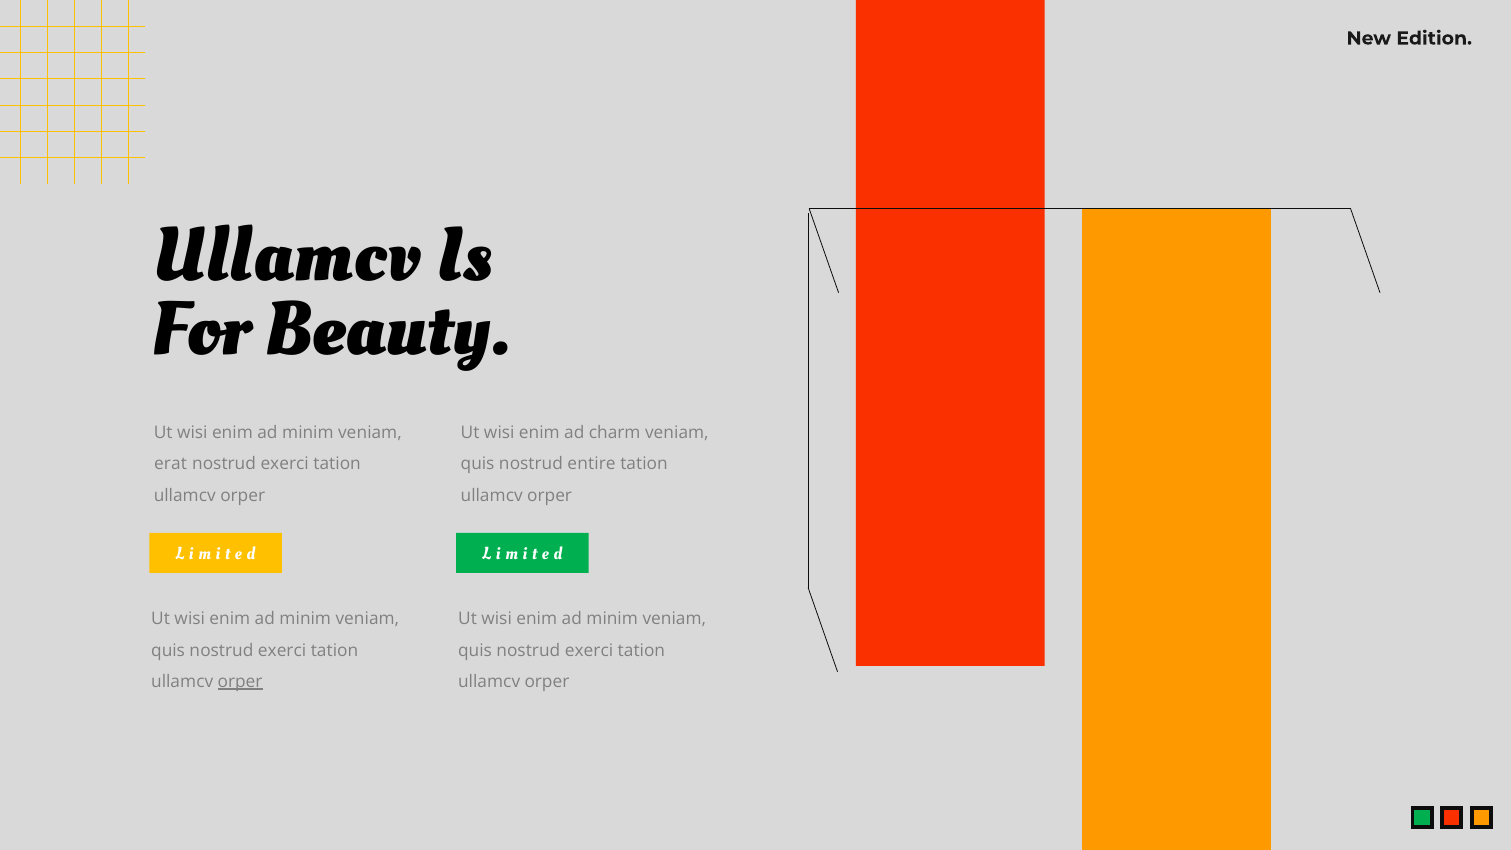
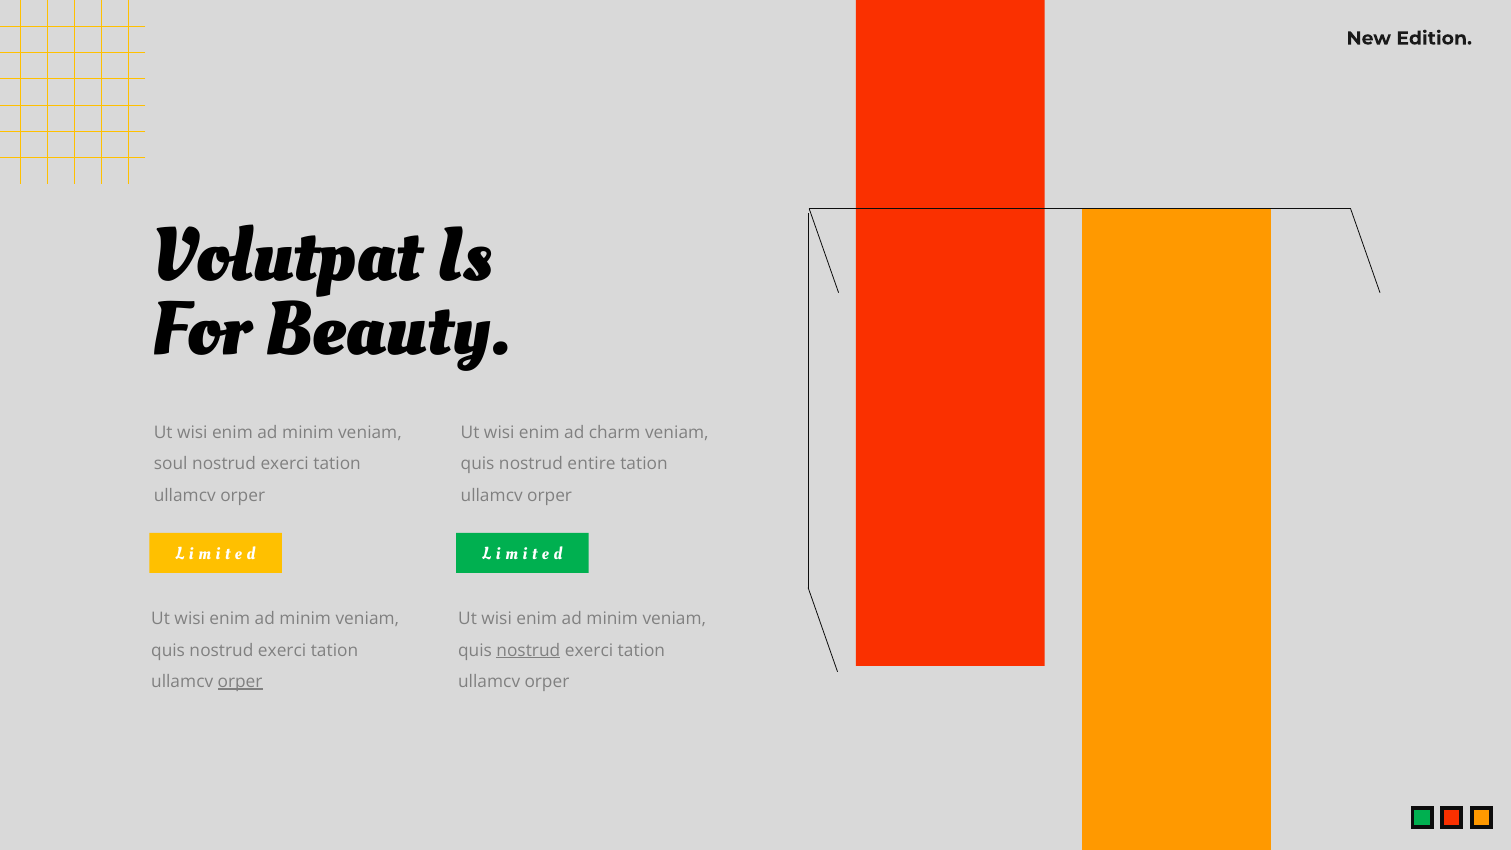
Ullamcv at (286, 256): Ullamcv -> Volutpat
erat: erat -> soul
nostrud at (528, 650) underline: none -> present
